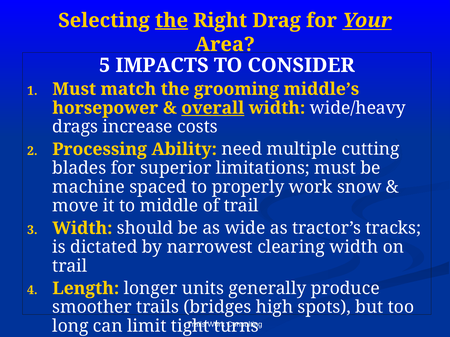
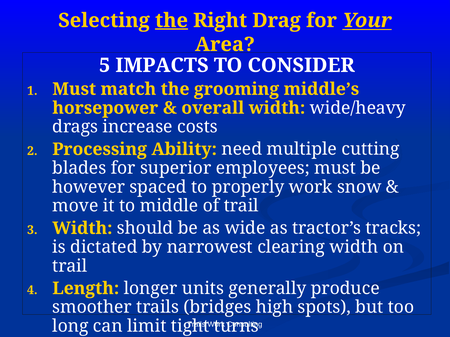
overall underline: present -> none
limitations: limitations -> employees
machine: machine -> however
